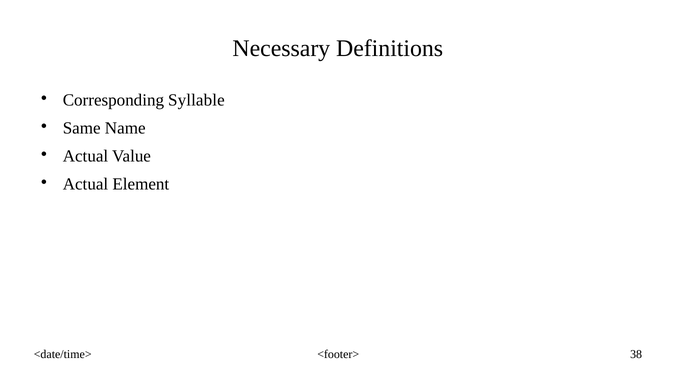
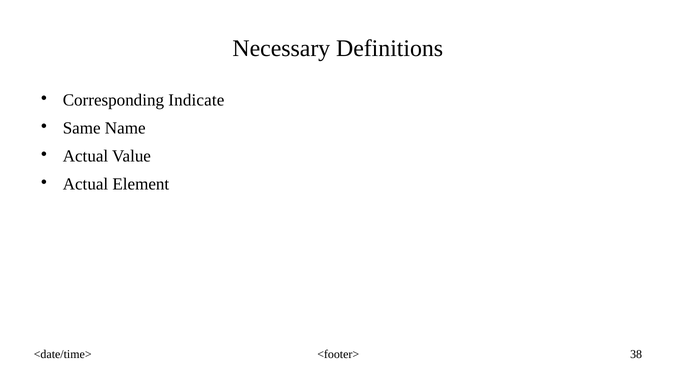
Syllable: Syllable -> Indicate
